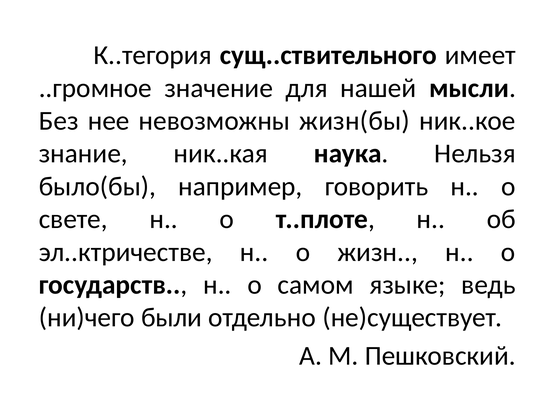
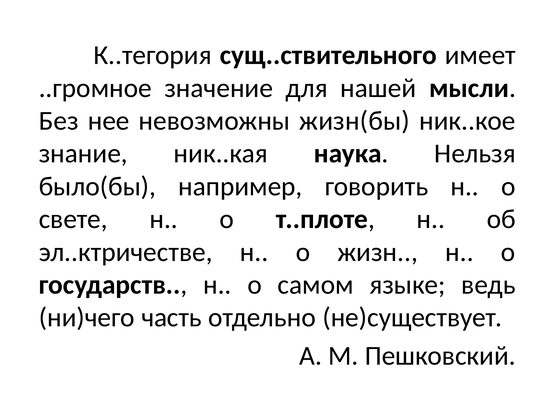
были: были -> часть
